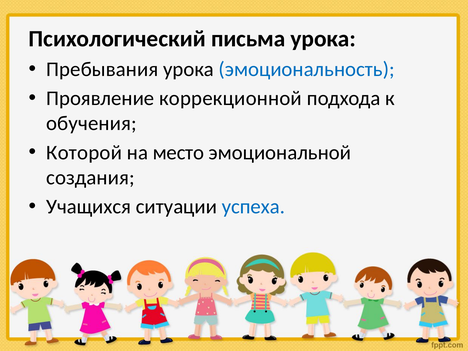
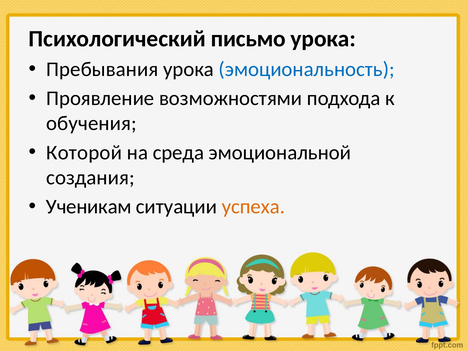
письма: письма -> письмо
коррекционной: коррекционной -> возможностями
место: место -> среда
Учащихся: Учащихся -> Ученикам
успеха colour: blue -> orange
